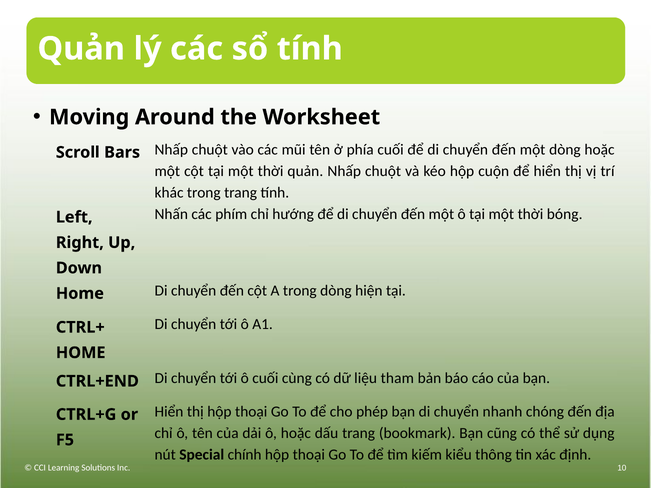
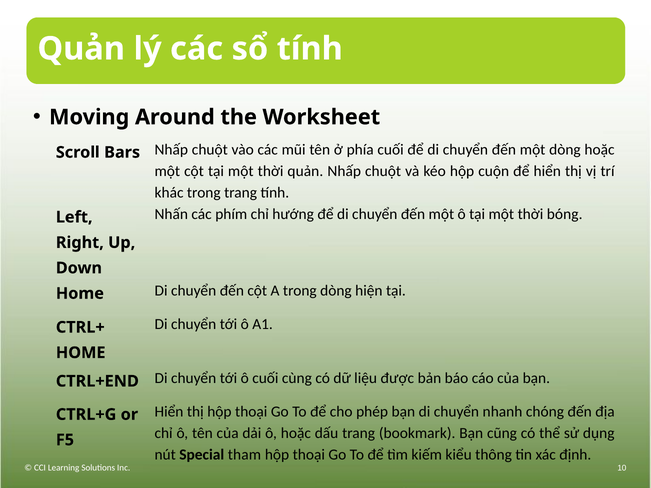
tham: tham -> được
chính: chính -> tham
